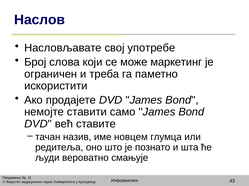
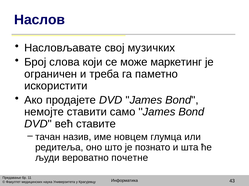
употребе: употребе -> музичких
смањује: смањује -> почетне
